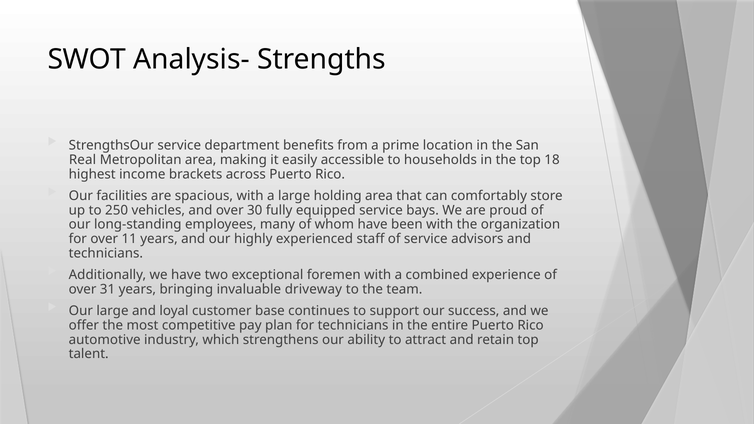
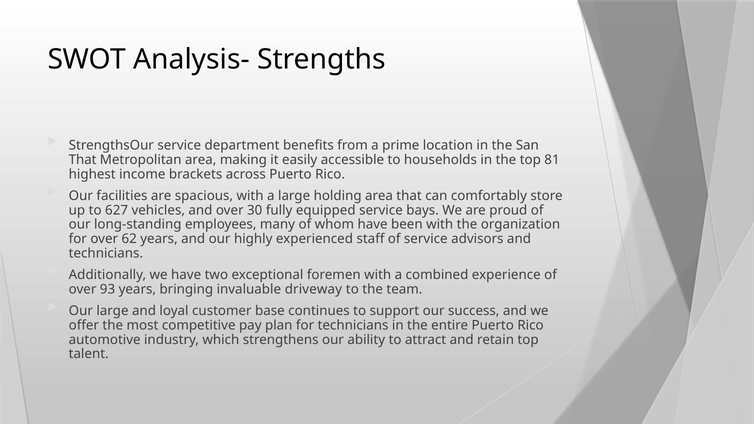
Real at (83, 160): Real -> That
18: 18 -> 81
250: 250 -> 627
11: 11 -> 62
31: 31 -> 93
